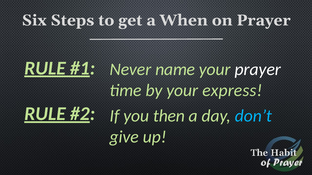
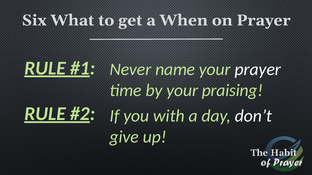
Steps: Steps -> What
express: express -> praising
then: then -> with
don’t colour: light blue -> white
